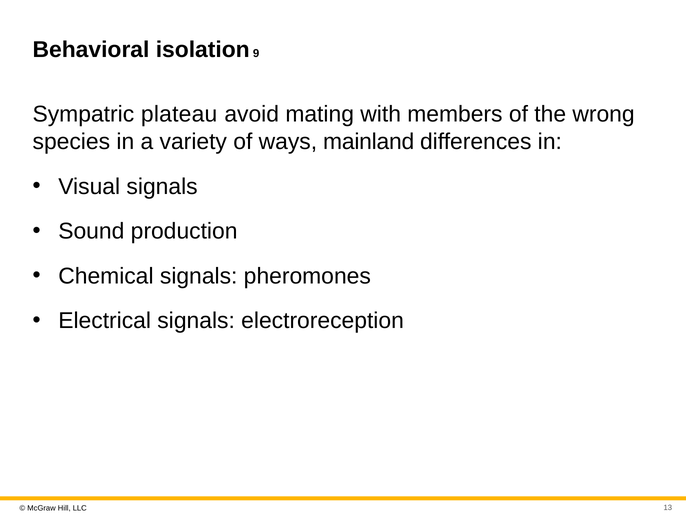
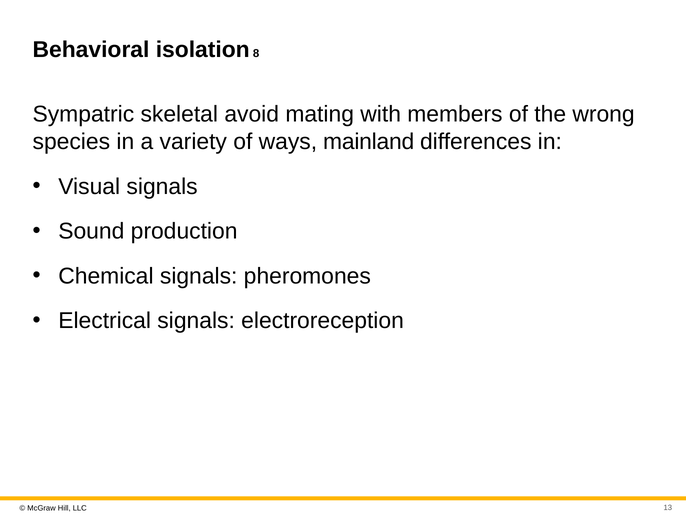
9: 9 -> 8
plateau: plateau -> skeletal
